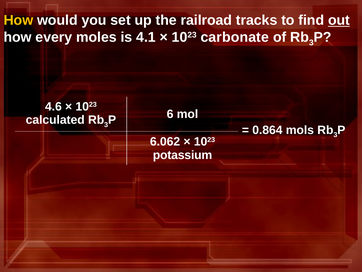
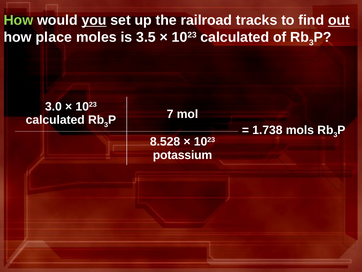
How at (18, 20) colour: yellow -> light green
you underline: none -> present
every: every -> place
4.1: 4.1 -> 3.5
carbonate at (235, 37): carbonate -> calculated
4.6: 4.6 -> 3.0
6: 6 -> 7
0.864: 0.864 -> 1.738
6.062: 6.062 -> 8.528
